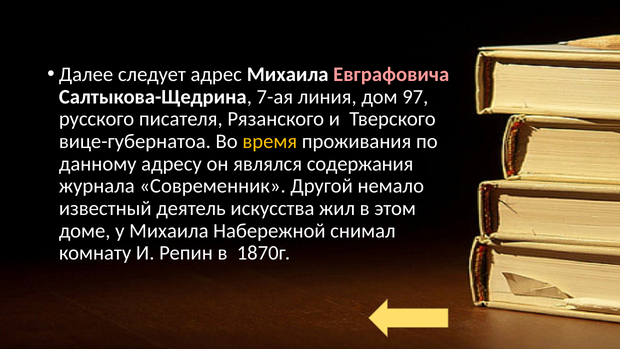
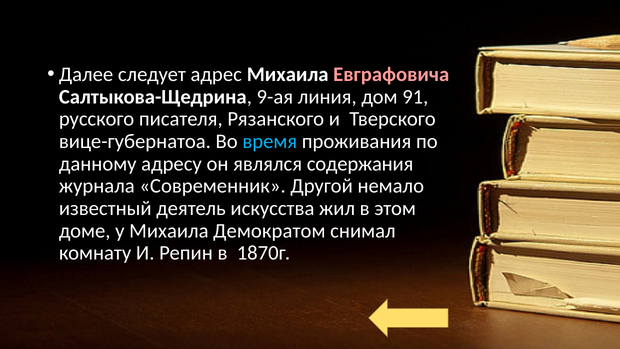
7-ая: 7-ая -> 9-ая
97: 97 -> 91
время colour: yellow -> light blue
Набережной: Набережной -> Демократом
